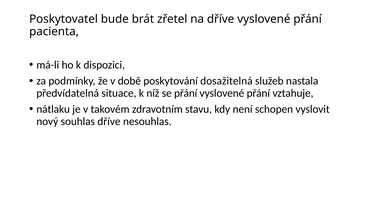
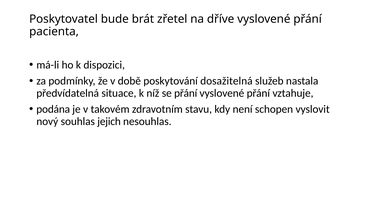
nátlaku: nátlaku -> podána
souhlas dříve: dříve -> jejich
